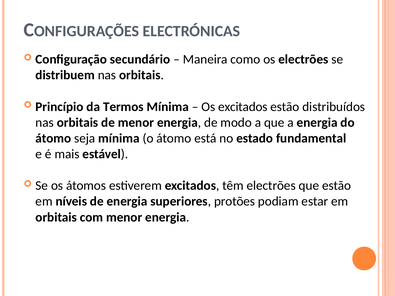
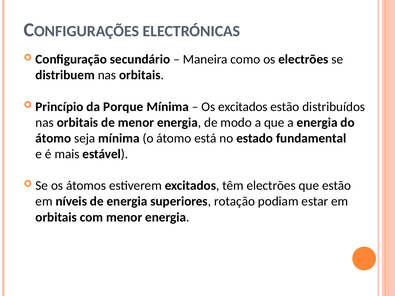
Termos: Termos -> Porque
protões: protões -> rotação
